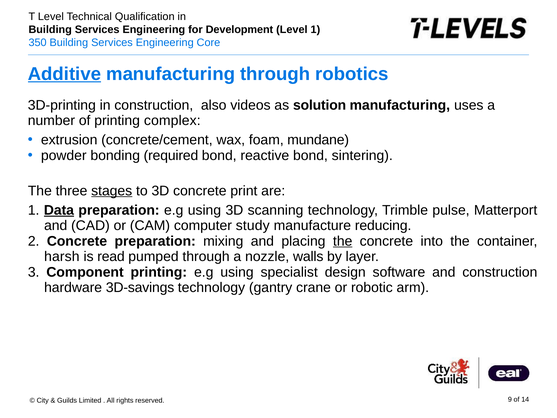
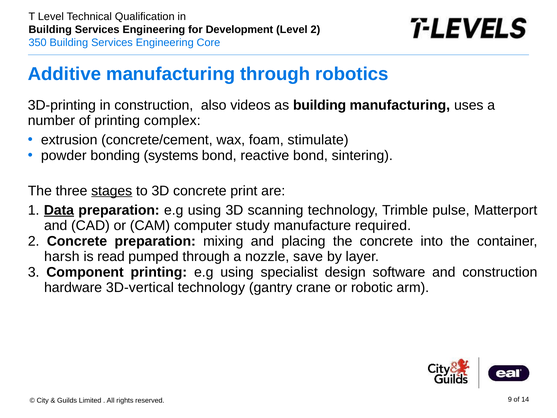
1 at (315, 29): 1 -> 2
Additive underline: present -> none
as solution: solution -> building
mundane: mundane -> stimulate
required: required -> systems
reducing: reducing -> required
the at (343, 241) underline: present -> none
walls: walls -> save
3D-savings: 3D-savings -> 3D-vertical
